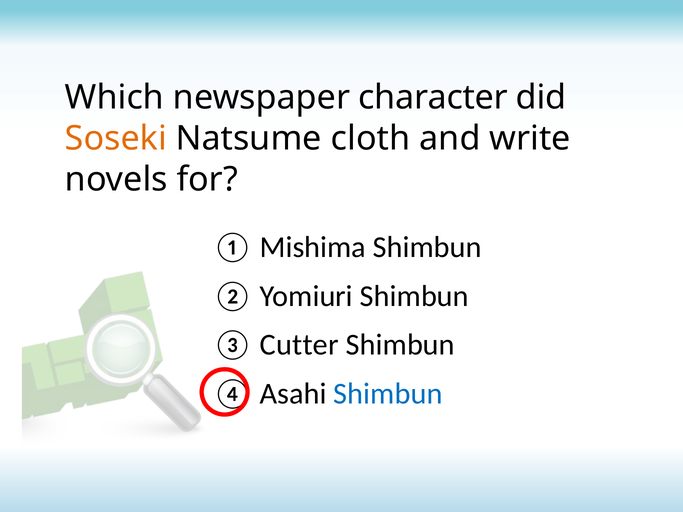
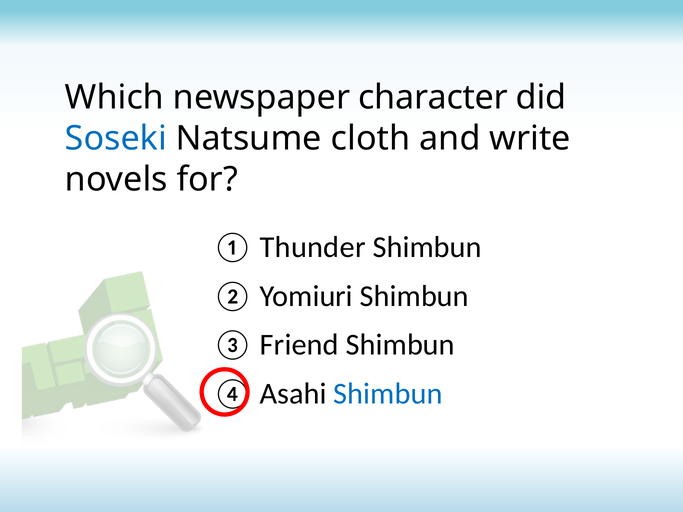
Soseki colour: orange -> blue
Mishima: Mishima -> Thunder
Cutter: Cutter -> Friend
